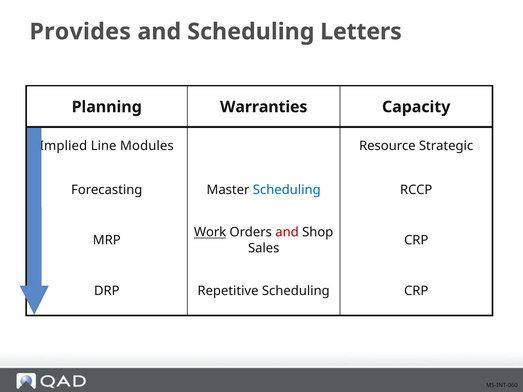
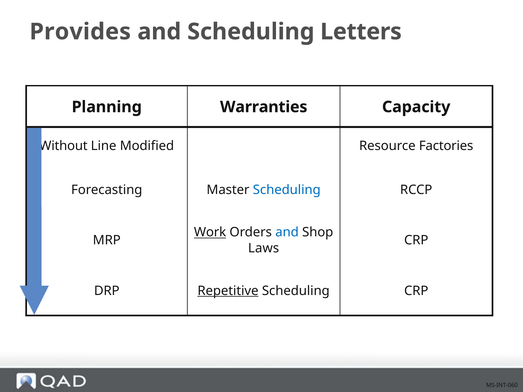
Implied: Implied -> Without
Modules: Modules -> Modified
Strategic: Strategic -> Factories
and at (287, 232) colour: red -> blue
Sales: Sales -> Laws
Repetitive underline: none -> present
